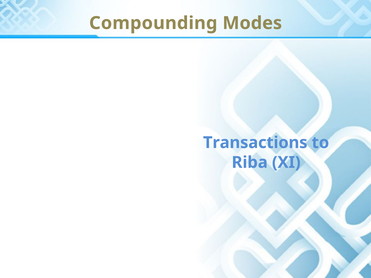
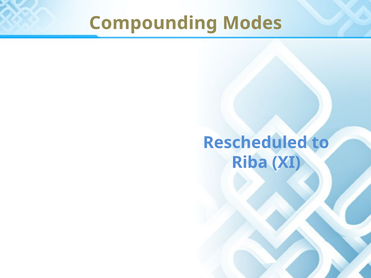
Transactions: Transactions -> Rescheduled
